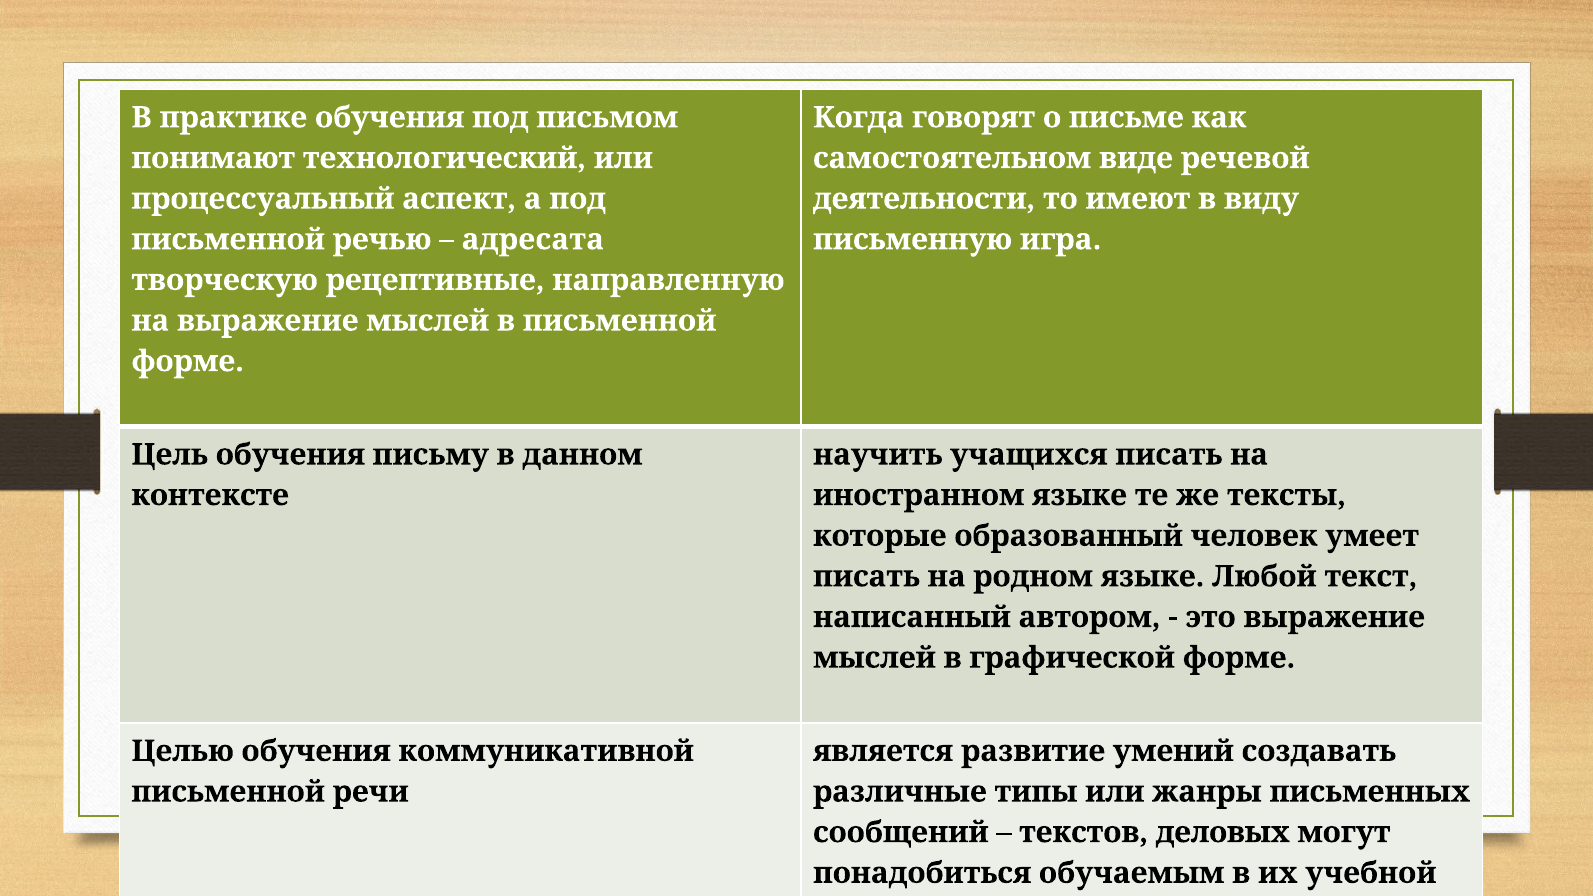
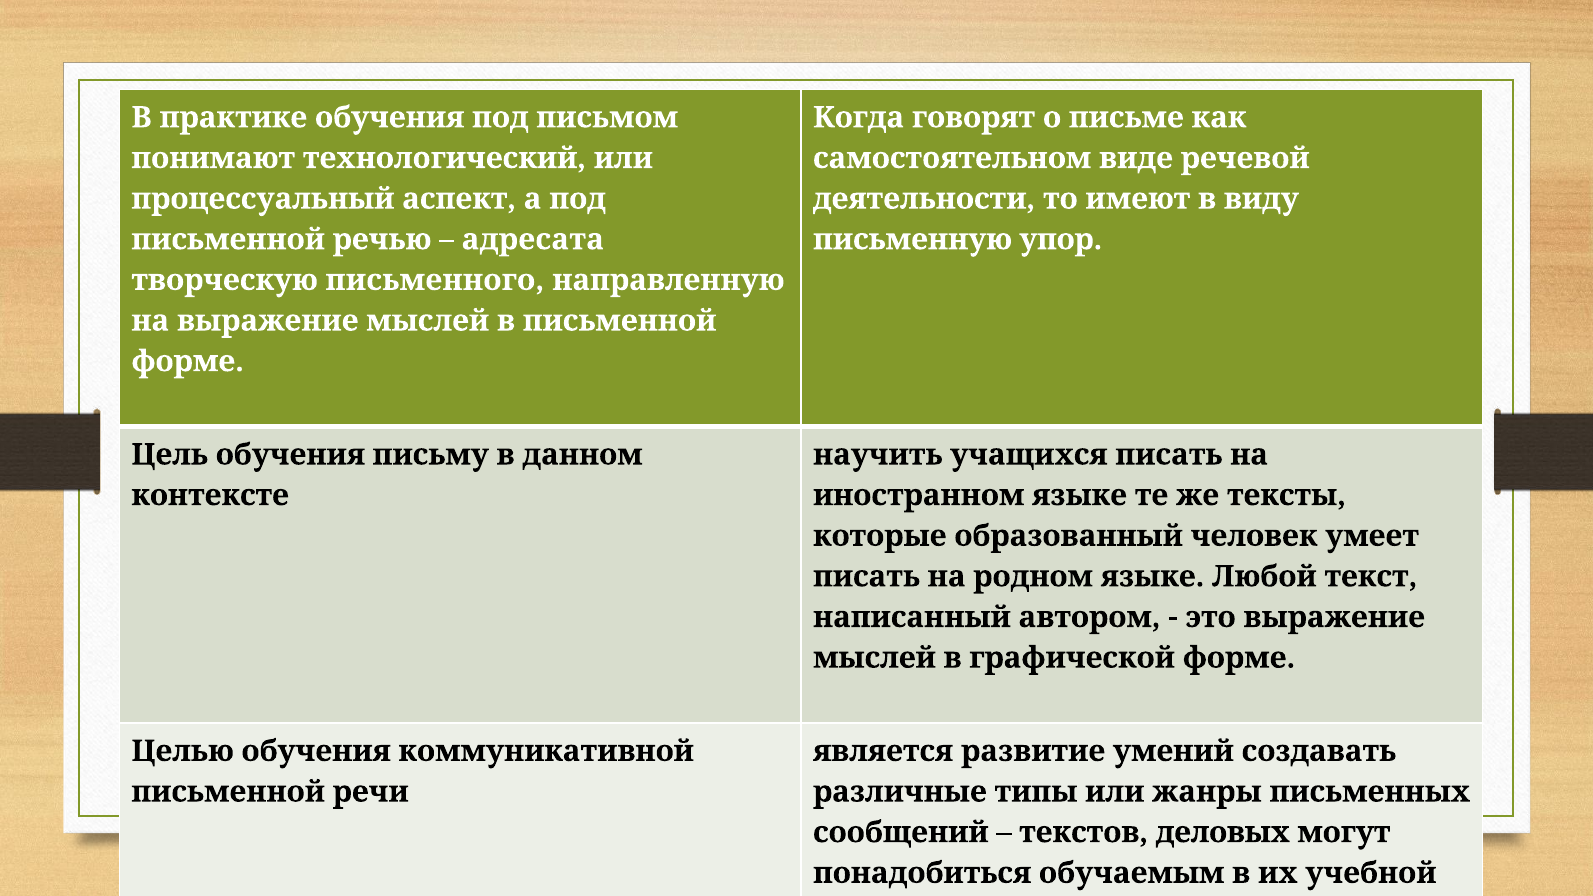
игра: игра -> упор
рецептивные: рецептивные -> письменного
